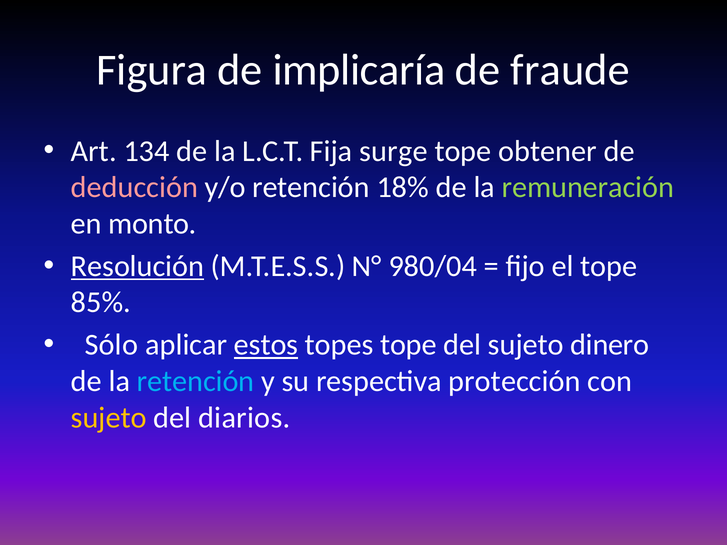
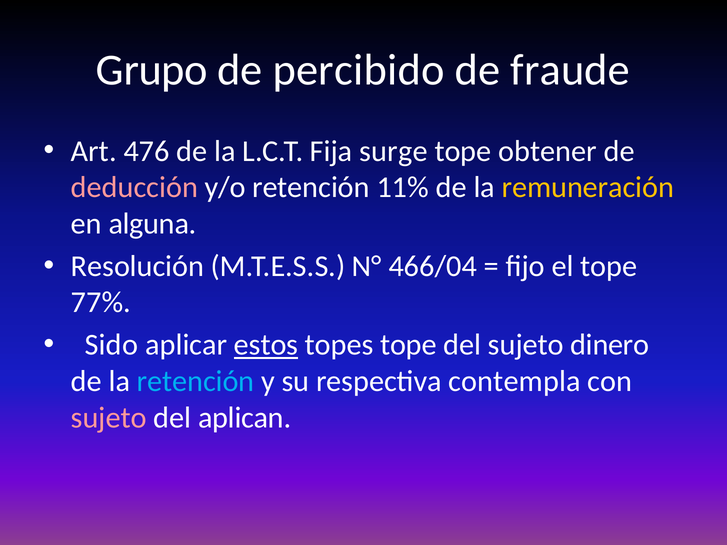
Figura: Figura -> Grupo
implicaría: implicaría -> percibido
134: 134 -> 476
18%: 18% -> 11%
remuneración colour: light green -> yellow
monto: monto -> alguna
Resolución underline: present -> none
980/04: 980/04 -> 466/04
85%: 85% -> 77%
Sólo: Sólo -> Sido
protección: protección -> contempla
sujeto at (109, 418) colour: yellow -> pink
diarios: diarios -> aplican
